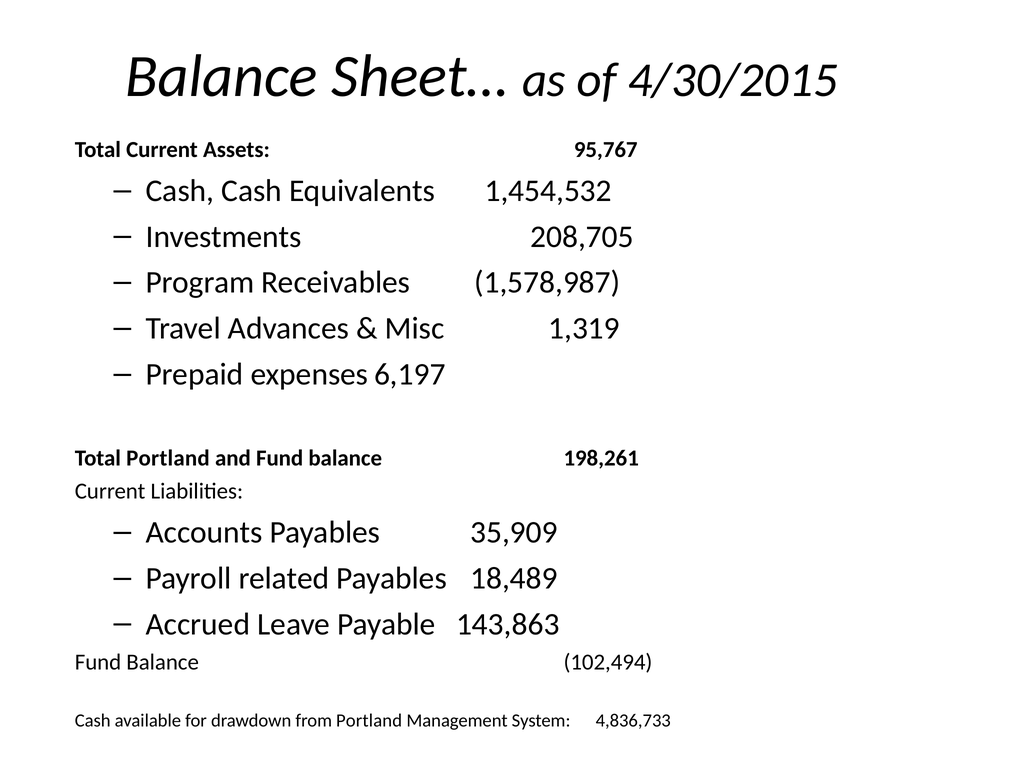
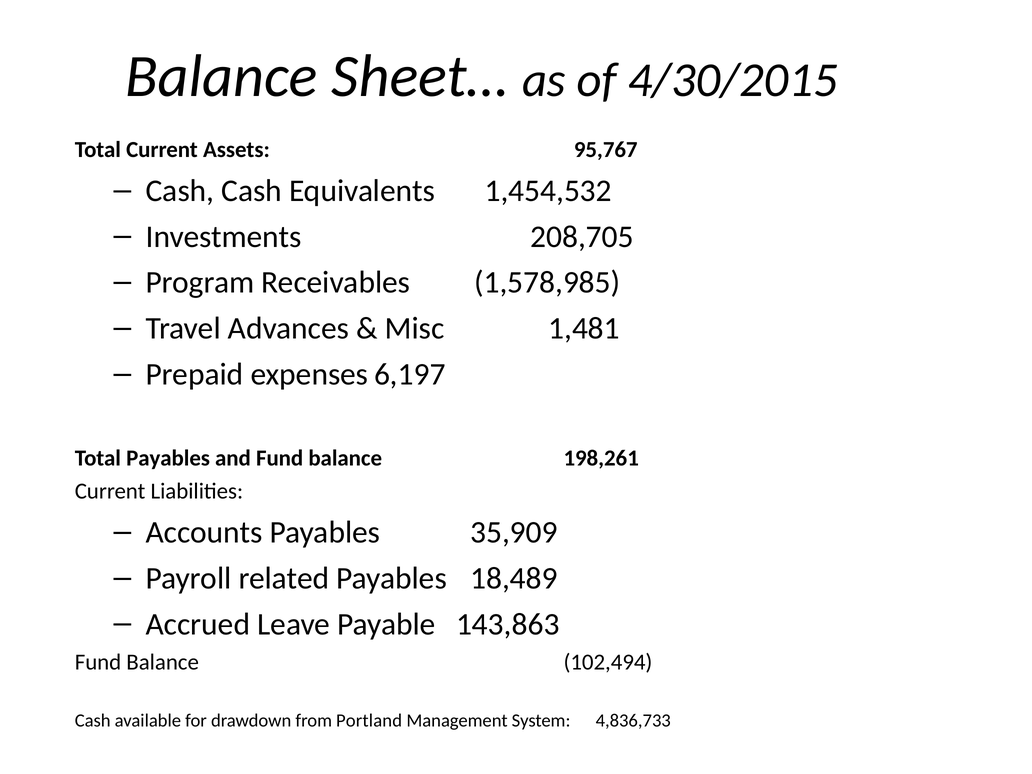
1,578,987: 1,578,987 -> 1,578,985
1,319: 1,319 -> 1,481
Total Portland: Portland -> Payables
